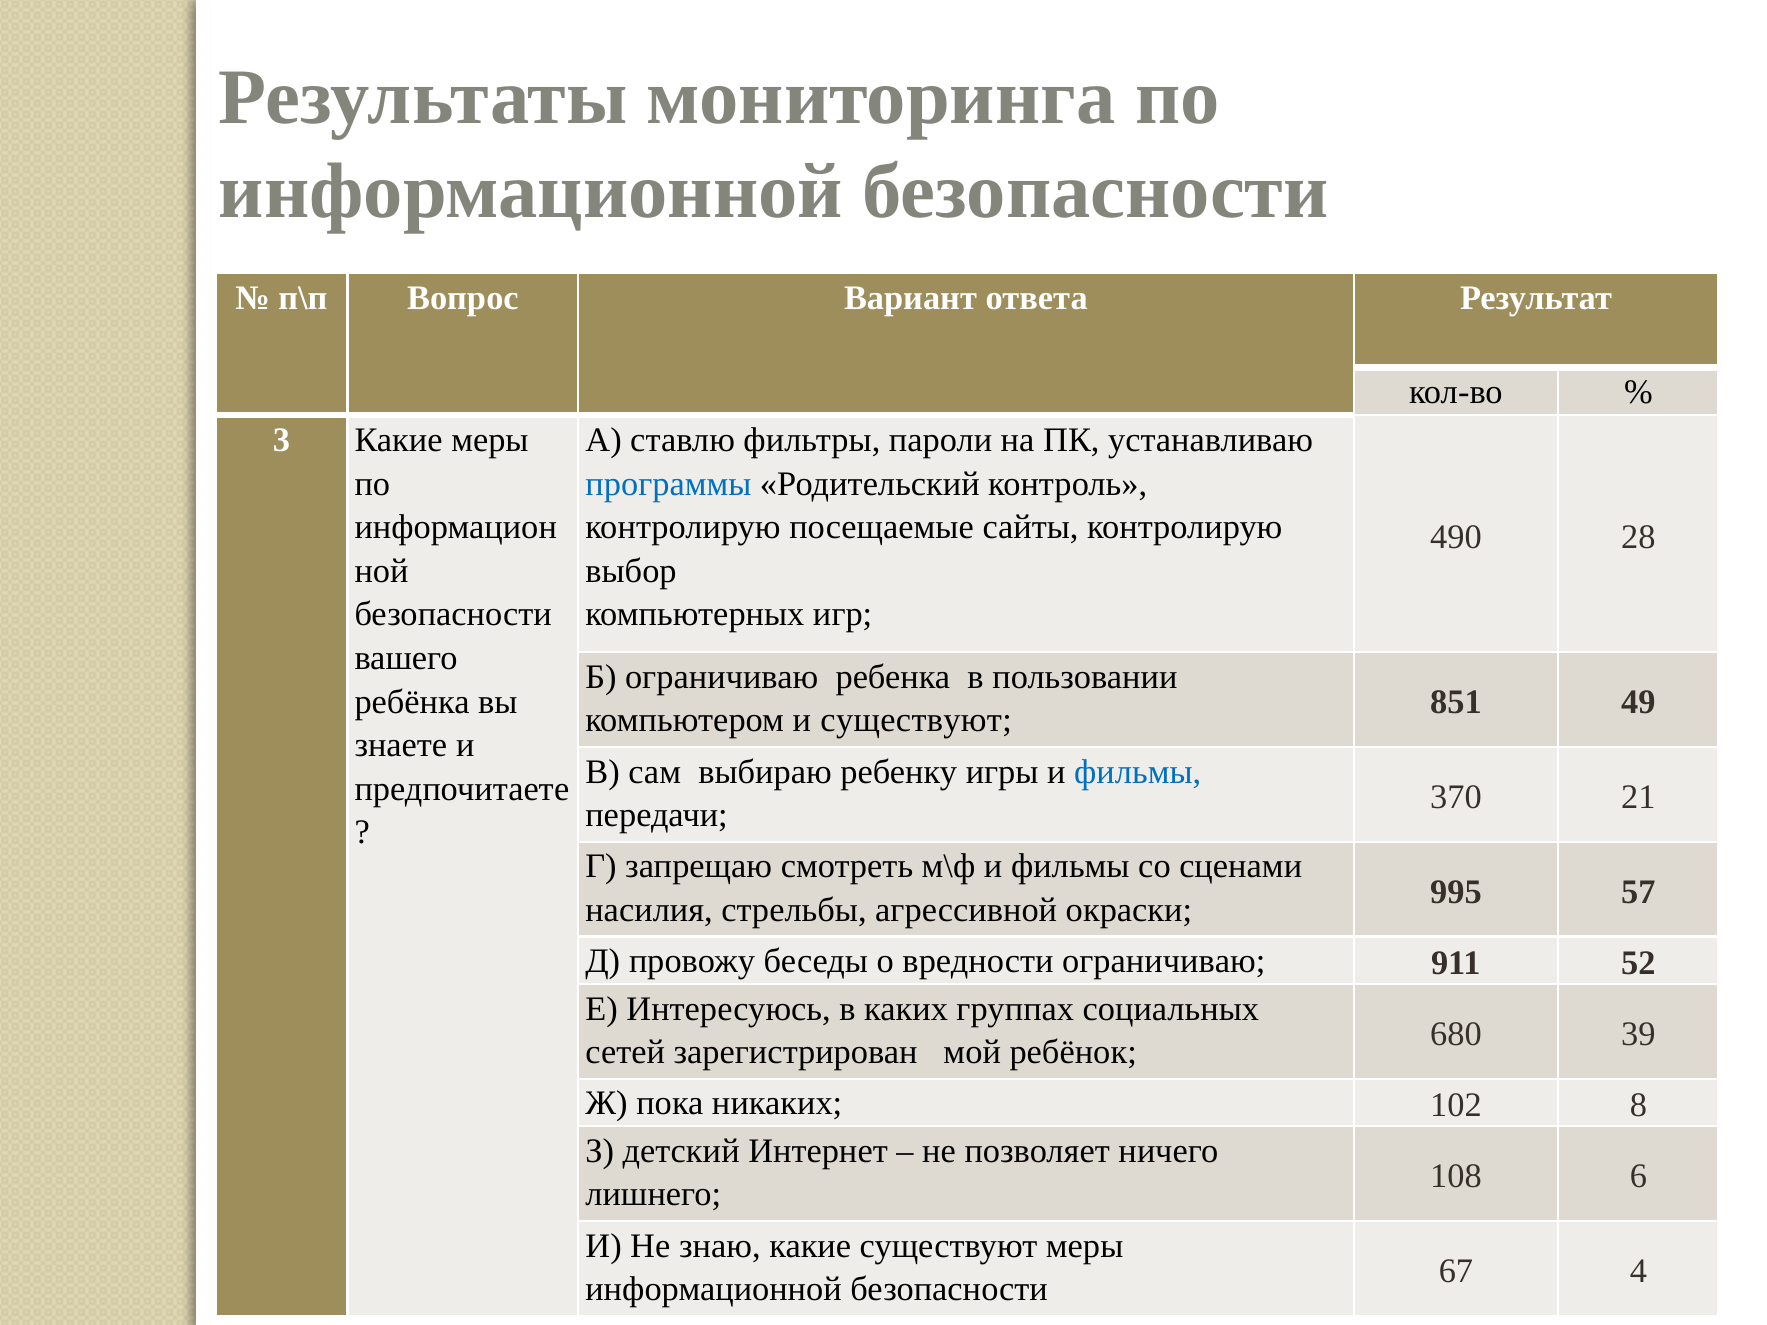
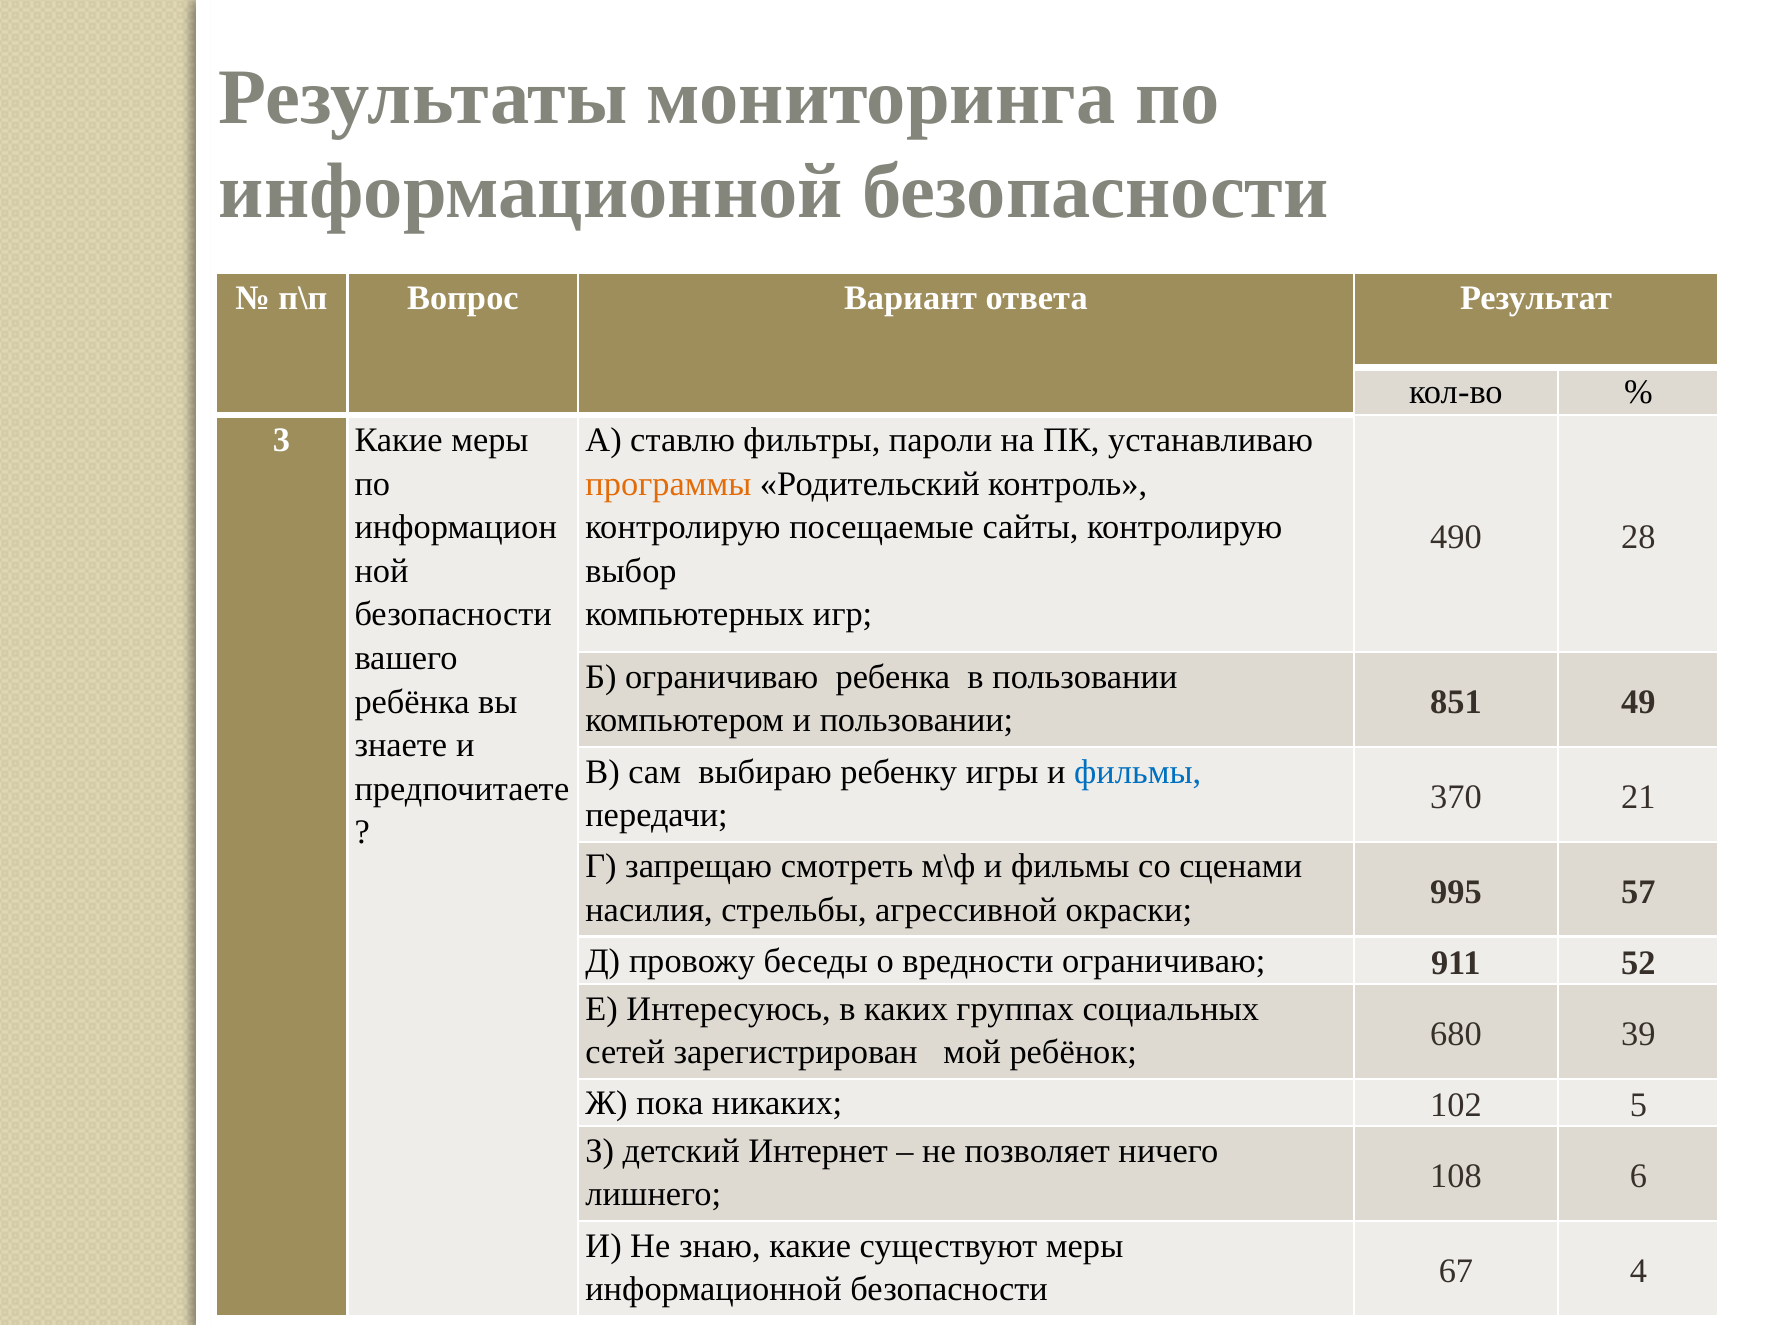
программы colour: blue -> orange
и существуют: существуют -> пользовании
8: 8 -> 5
